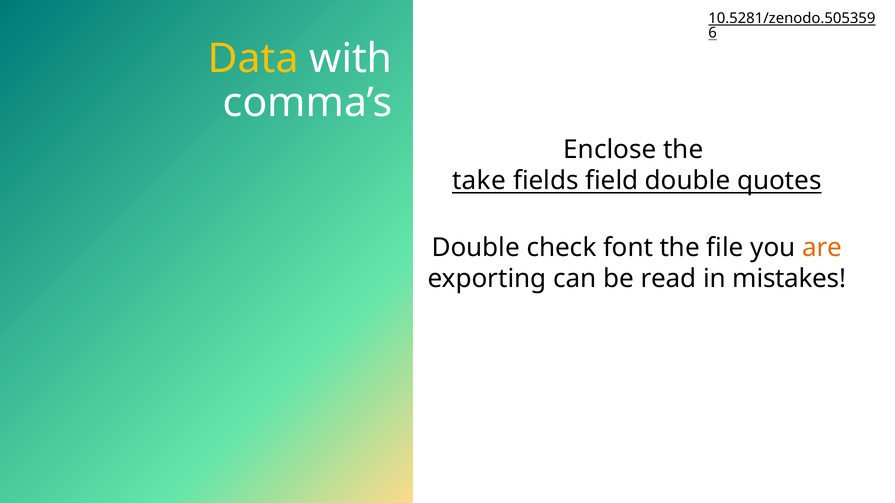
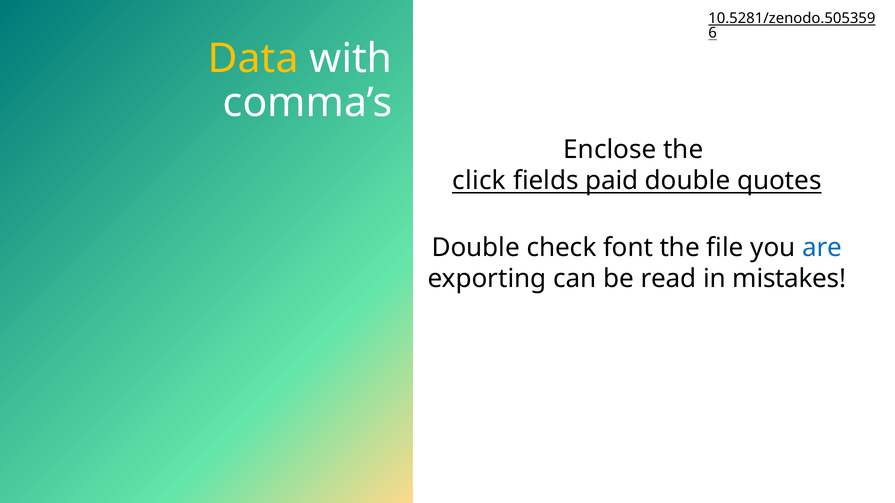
take: take -> click
field: field -> paid
are colour: orange -> blue
